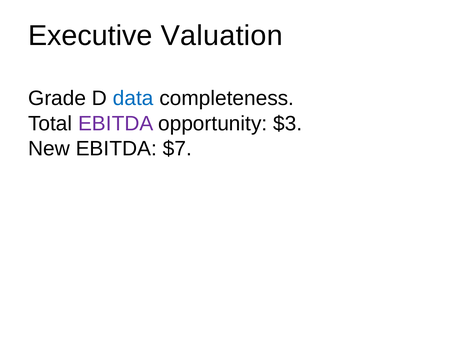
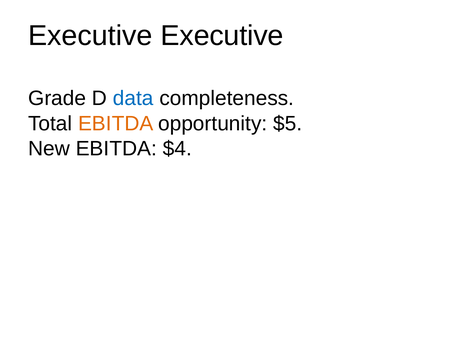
Executive Valuation: Valuation -> Executive
EBITDA at (116, 124) colour: purple -> orange
$3: $3 -> $5
$7: $7 -> $4
